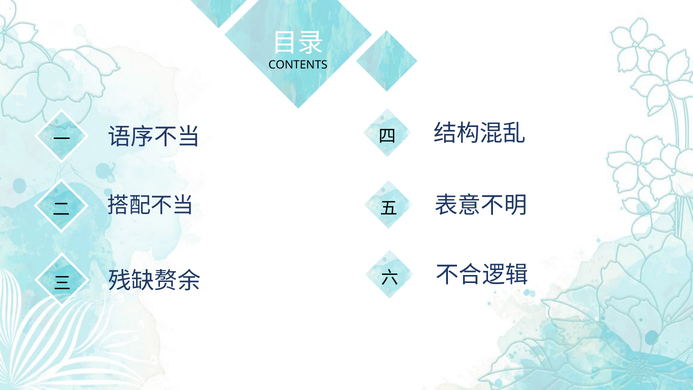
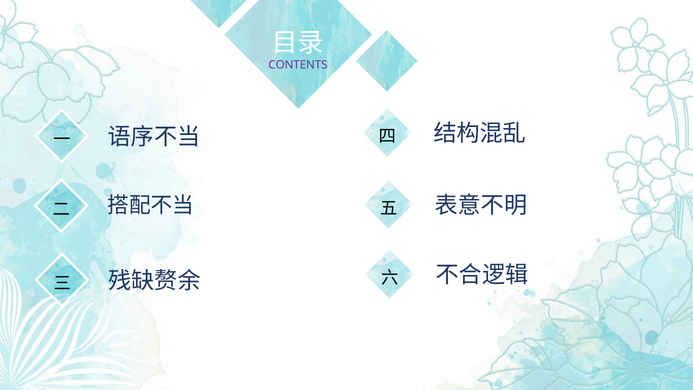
CONTENTS colour: black -> purple
